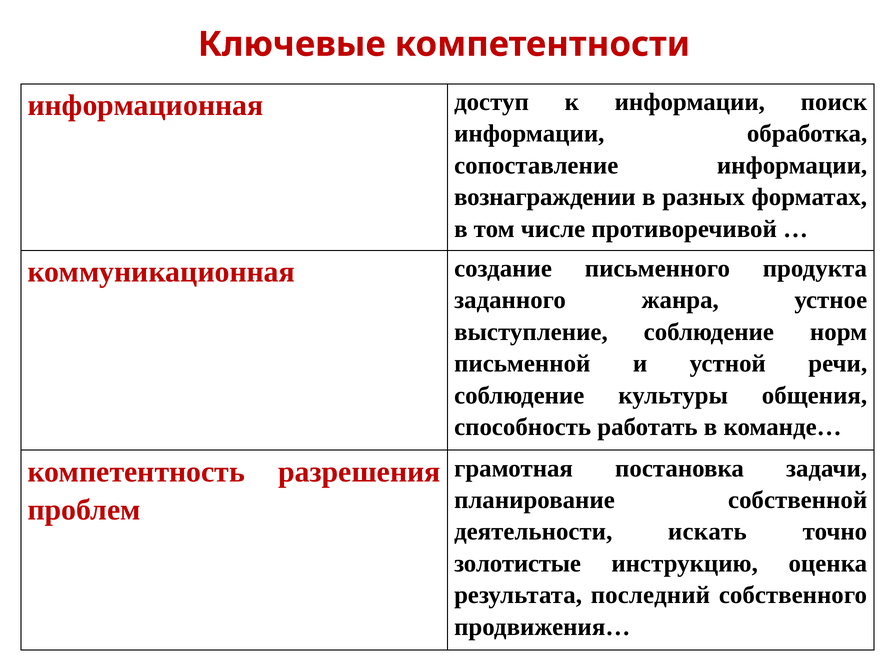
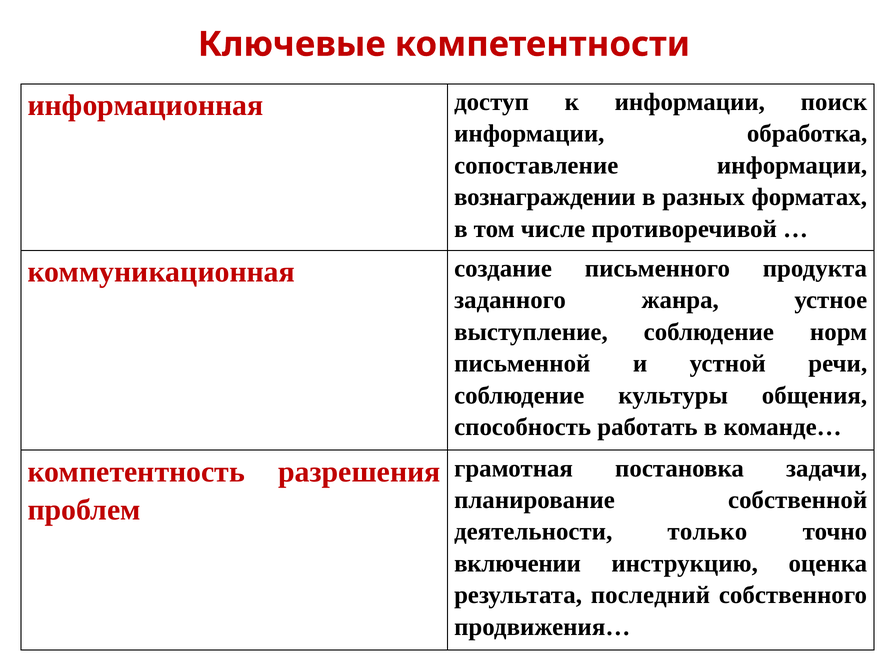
искать: искать -> только
золотистые: золотистые -> включении
